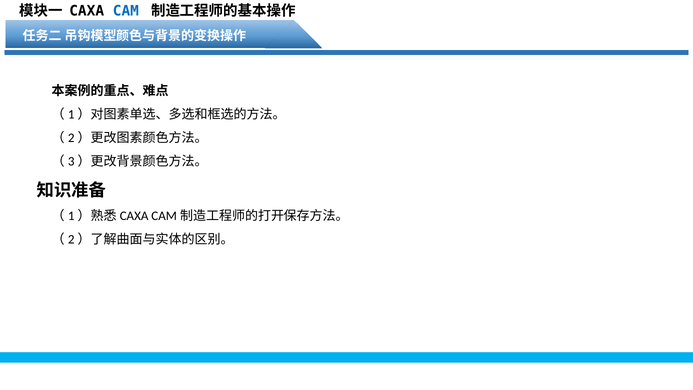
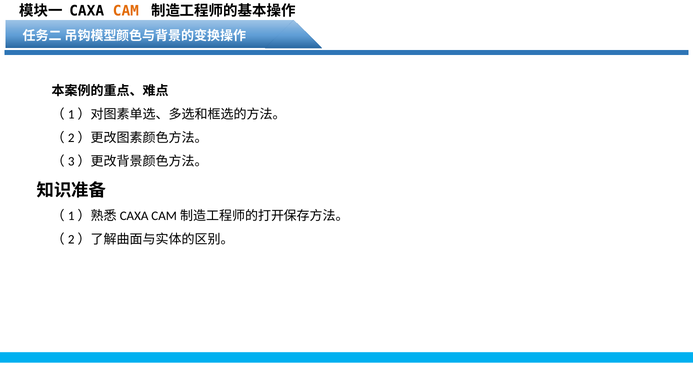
CAM colour: blue -> orange
